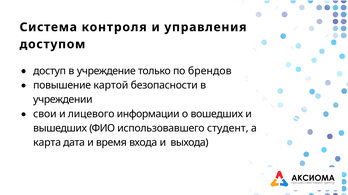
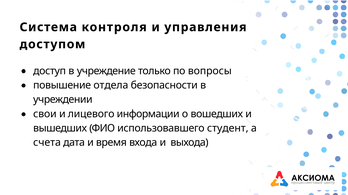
брендов: брендов -> вопросы
картой: картой -> отдела
карта: карта -> счета
